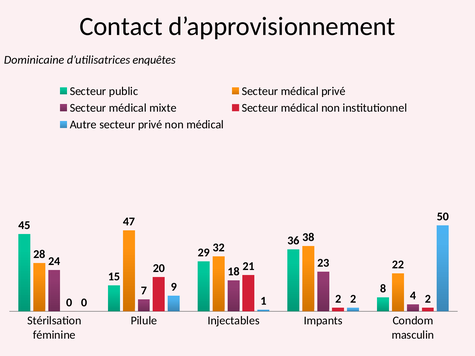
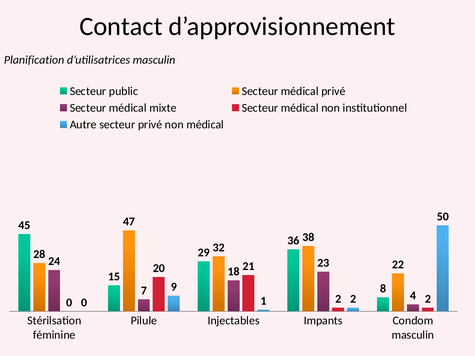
Dominicaine: Dominicaine -> Planification
d’utilisatrices enquêtes: enquêtes -> masculin
